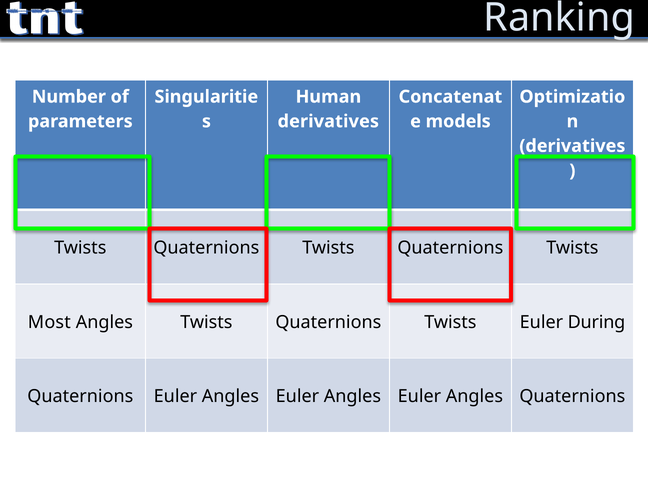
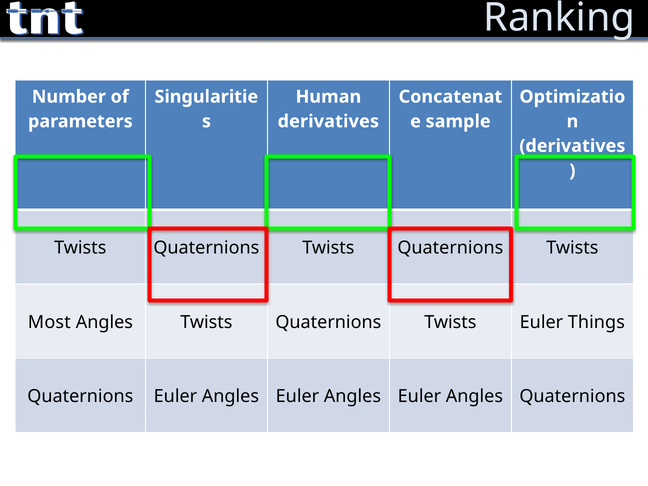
models: models -> sample
During: During -> Things
